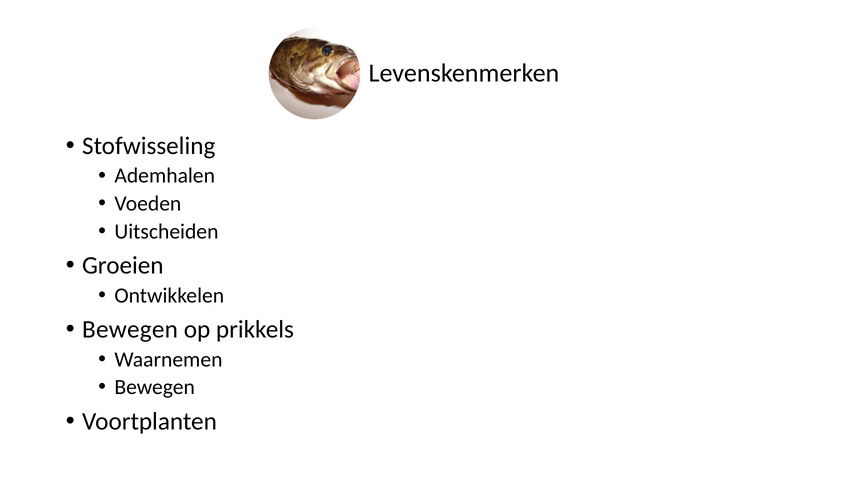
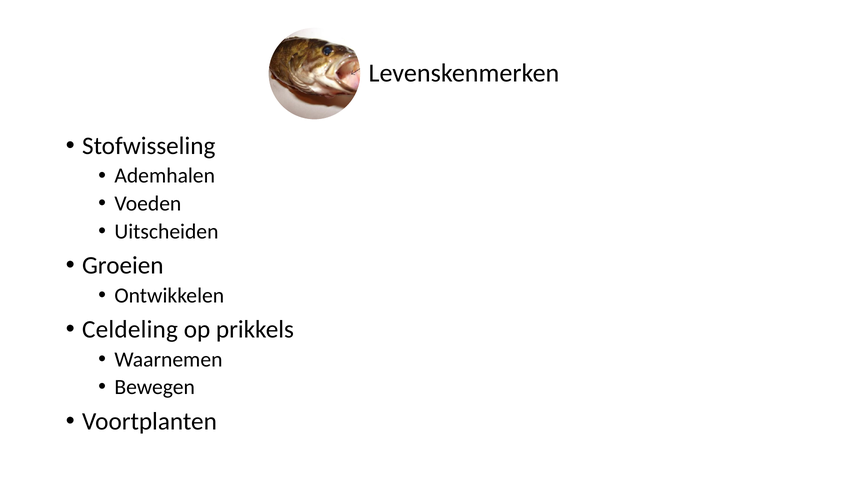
Bewegen at (130, 330): Bewegen -> Celdeling
